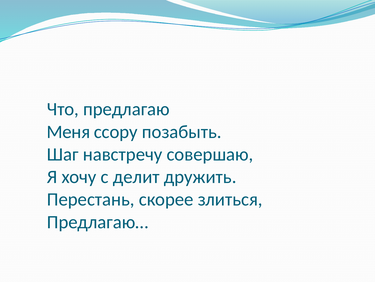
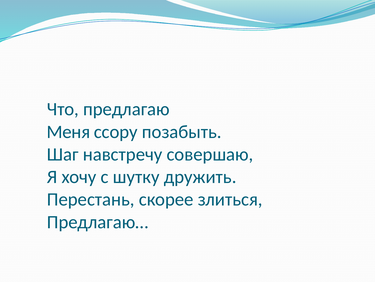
делит: делит -> шутку
